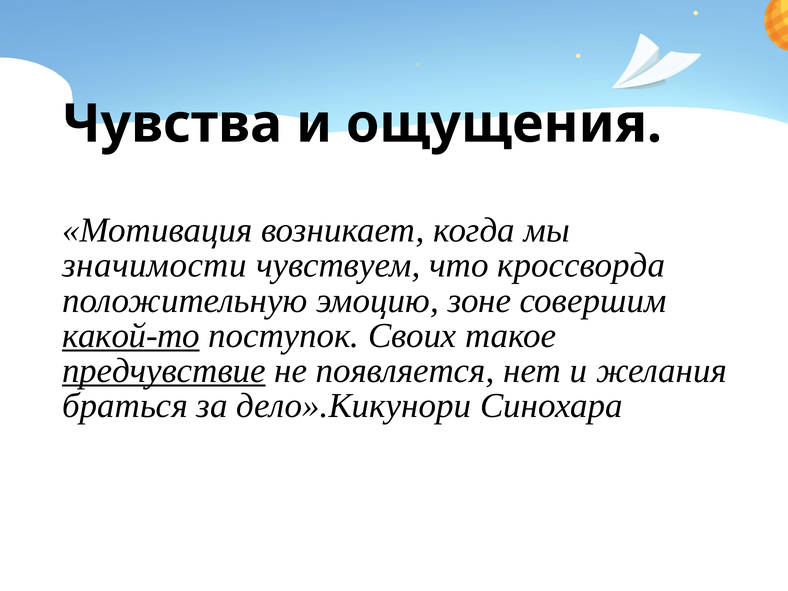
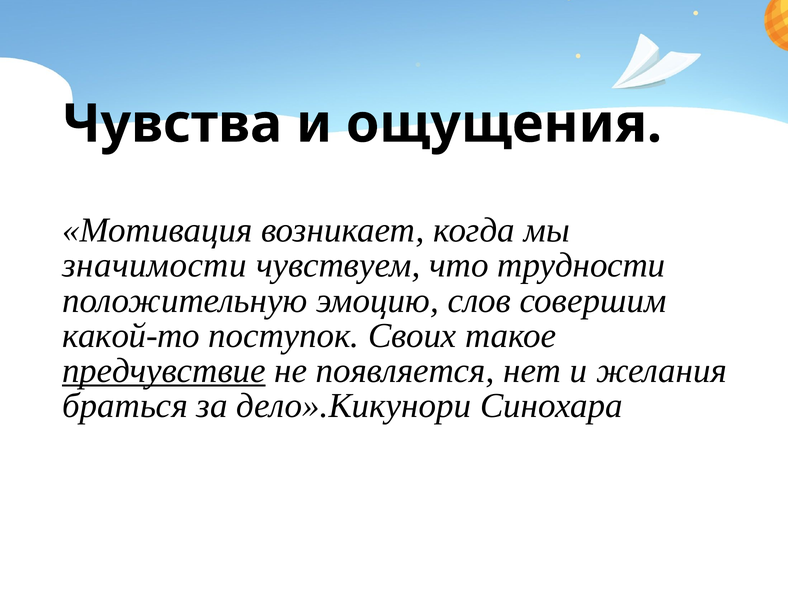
кроссворда: кроссворда -> трудности
зоне: зоне -> слов
какой-то underline: present -> none
